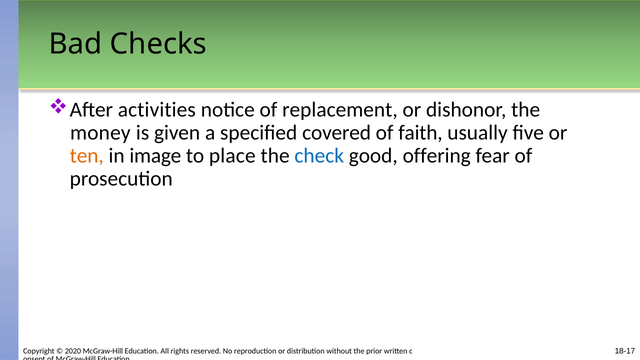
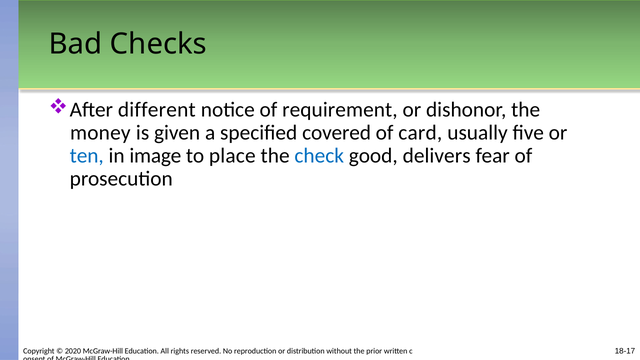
activities: activities -> different
replacement: replacement -> requirement
faith: faith -> card
ten colour: orange -> blue
offering: offering -> delivers
